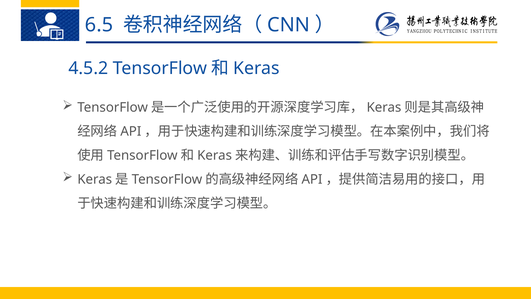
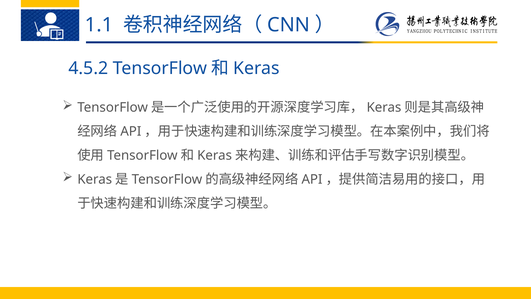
6.5: 6.5 -> 1.1
